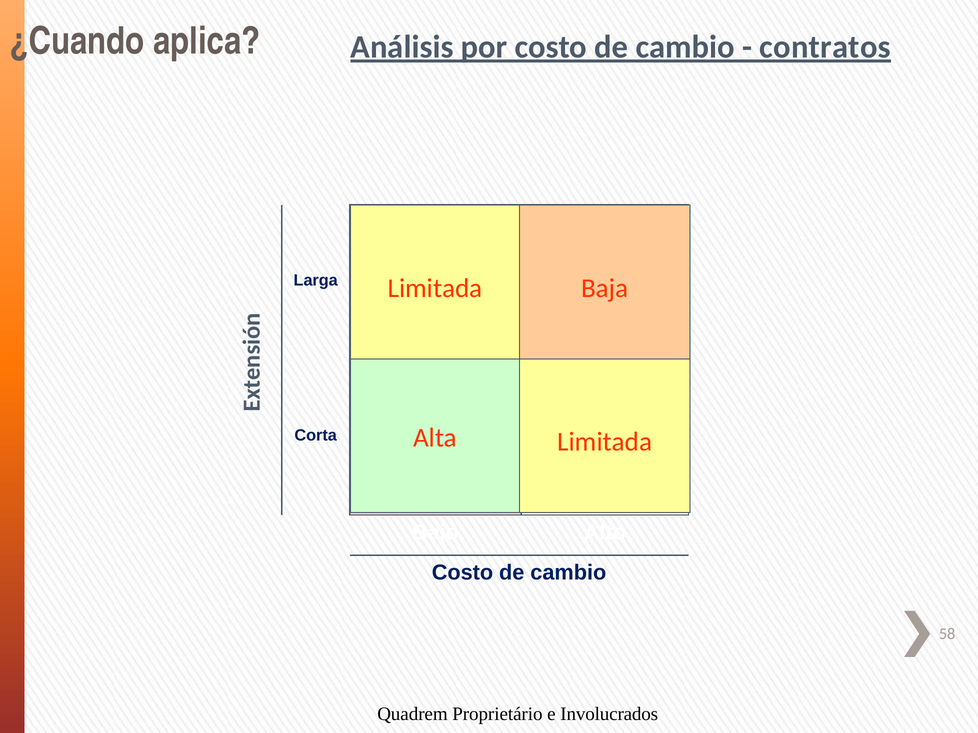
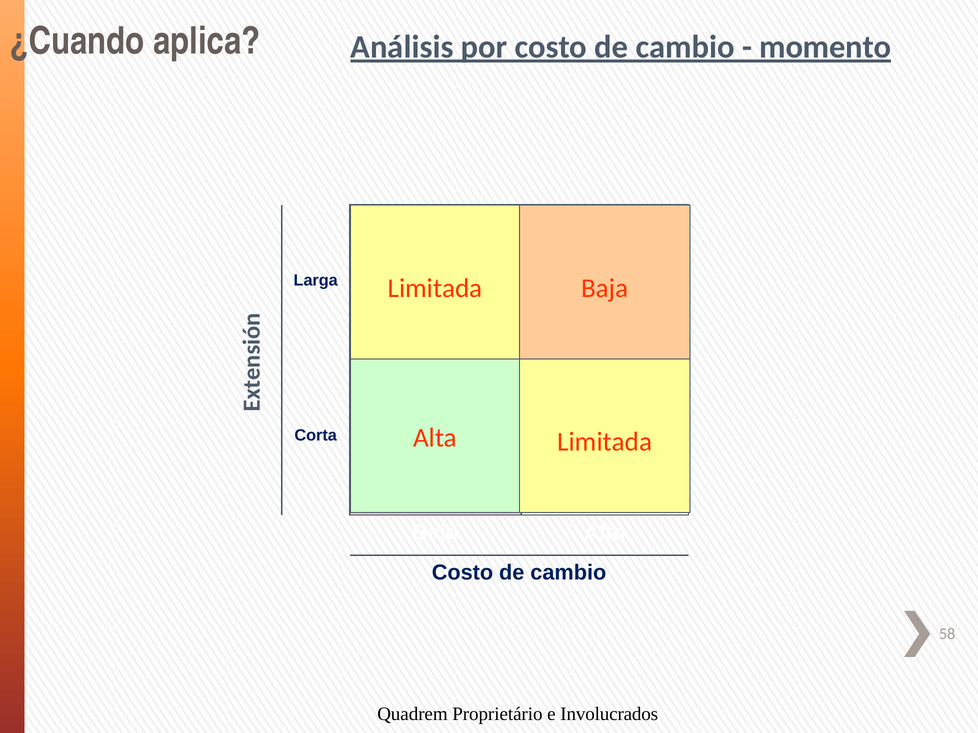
contratos: contratos -> momento
